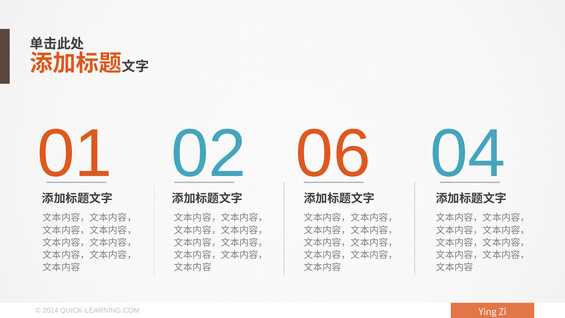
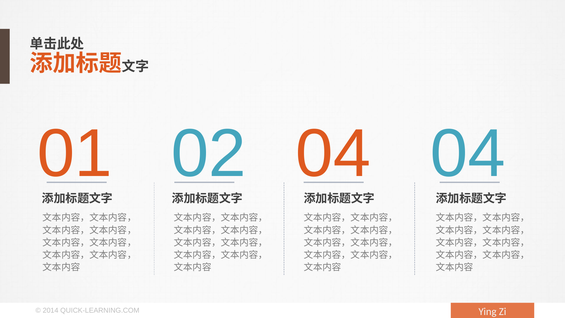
02 06: 06 -> 04
